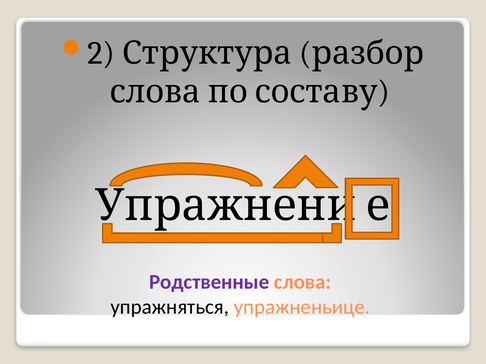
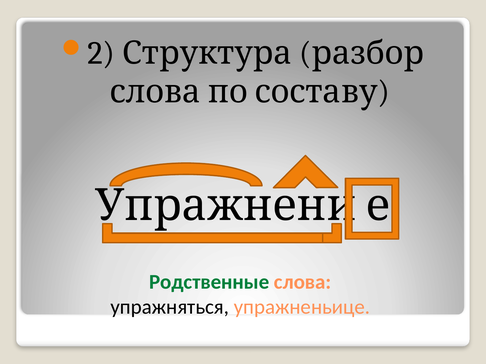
Родственные colour: purple -> green
